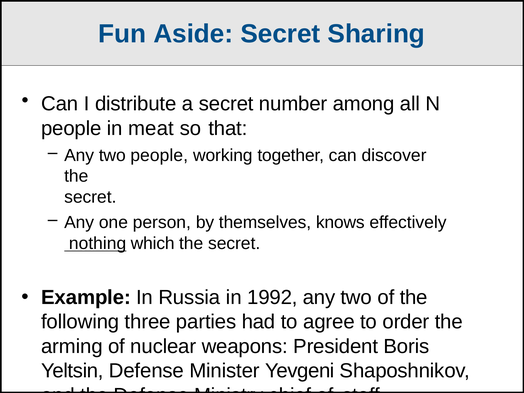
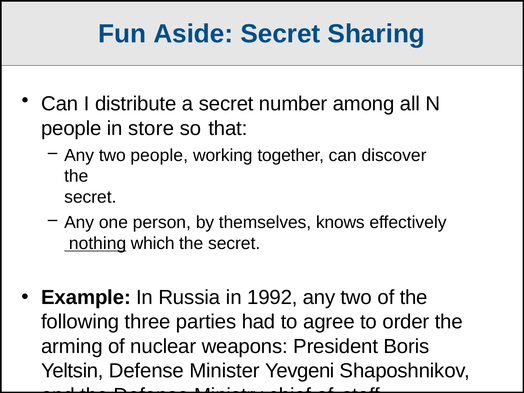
meat: meat -> store
